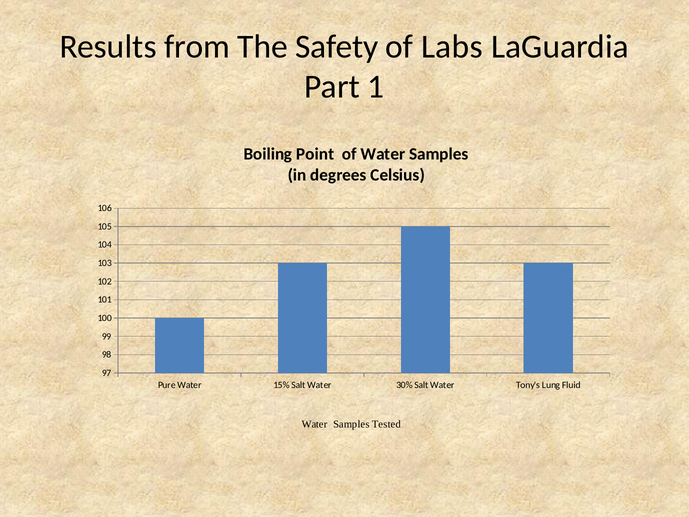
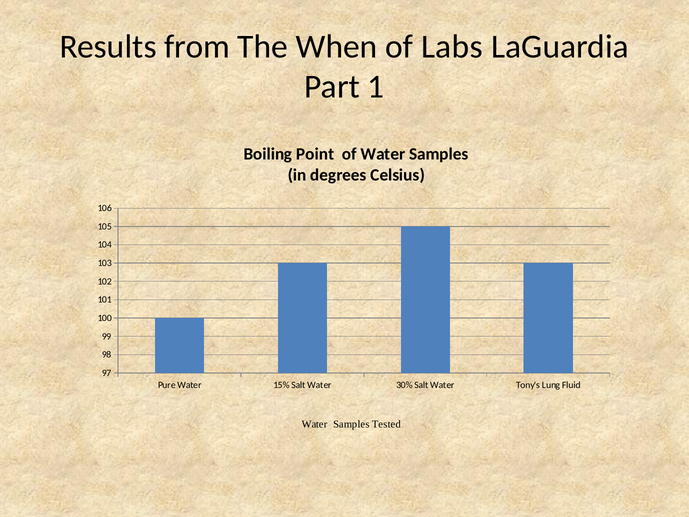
Safety: Safety -> When
